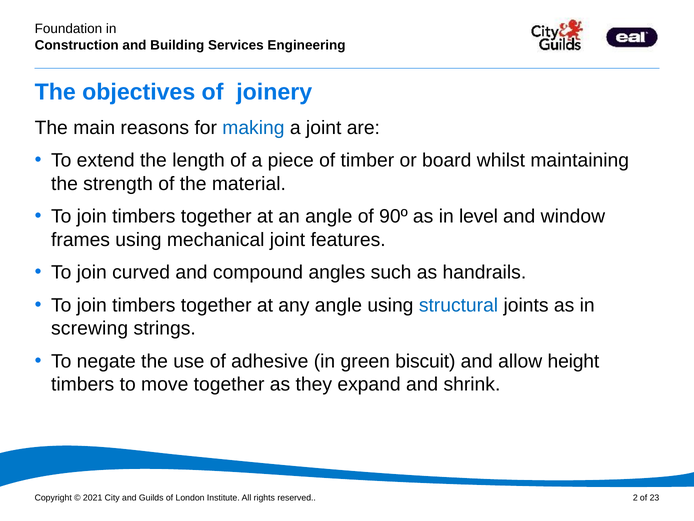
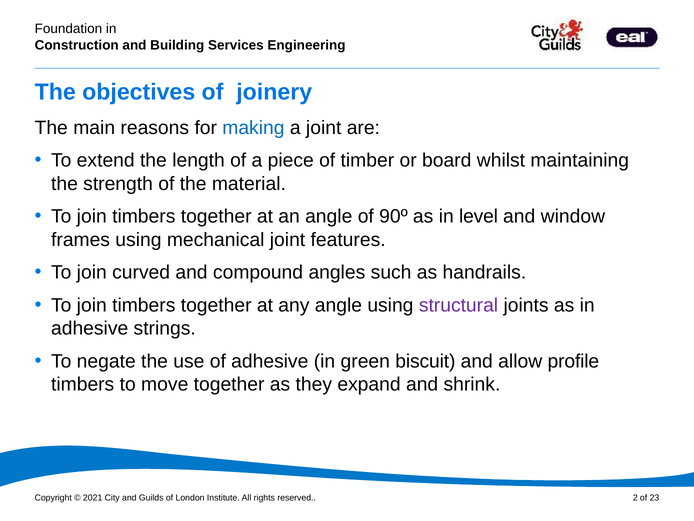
structural colour: blue -> purple
screwing at (90, 328): screwing -> adhesive
height: height -> profile
